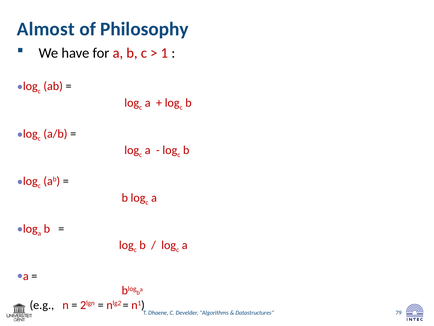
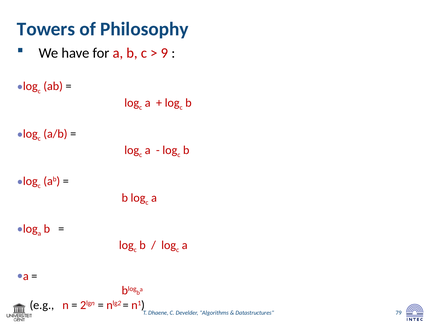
Almost: Almost -> Towers
1: 1 -> 9
